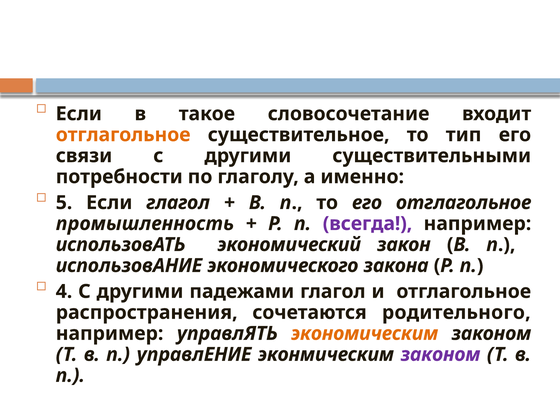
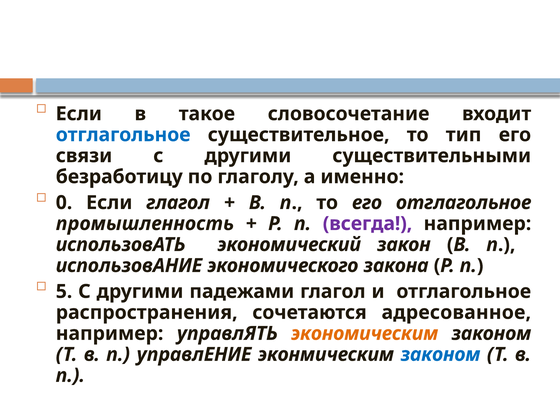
отглагольное at (123, 135) colour: orange -> blue
потребности: потребности -> безработицу
5: 5 -> 0
4: 4 -> 5
родительного: родительного -> адресованное
законом at (440, 354) colour: purple -> blue
